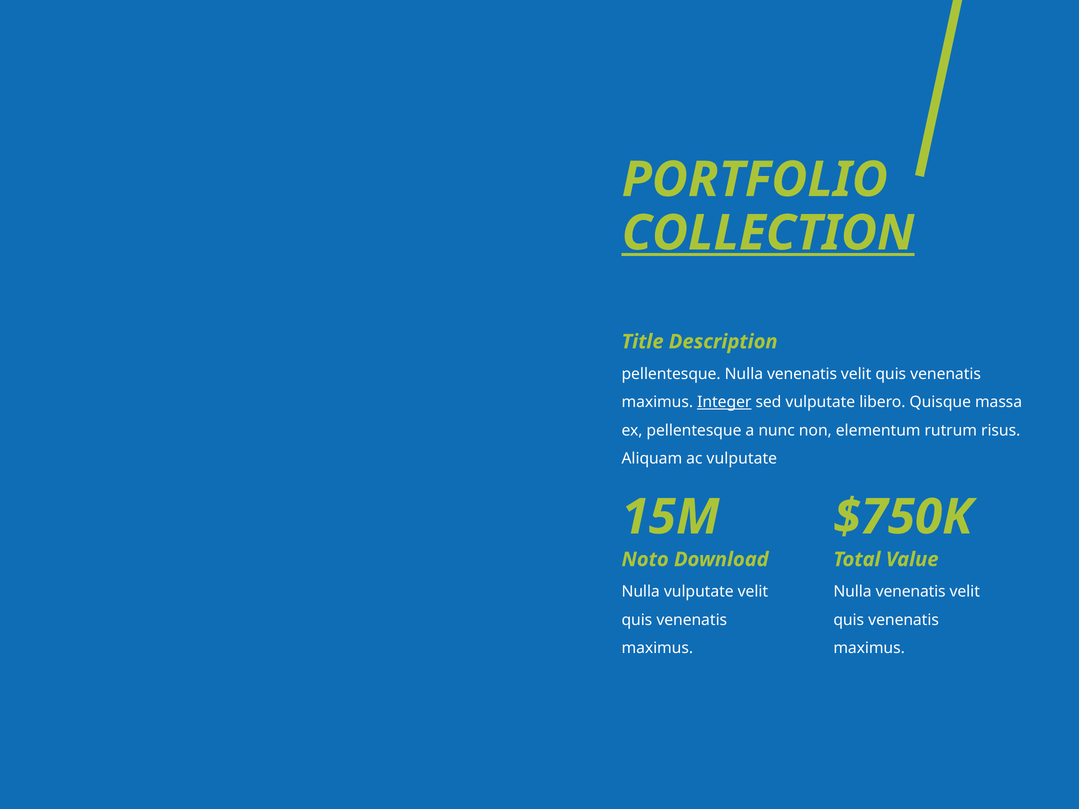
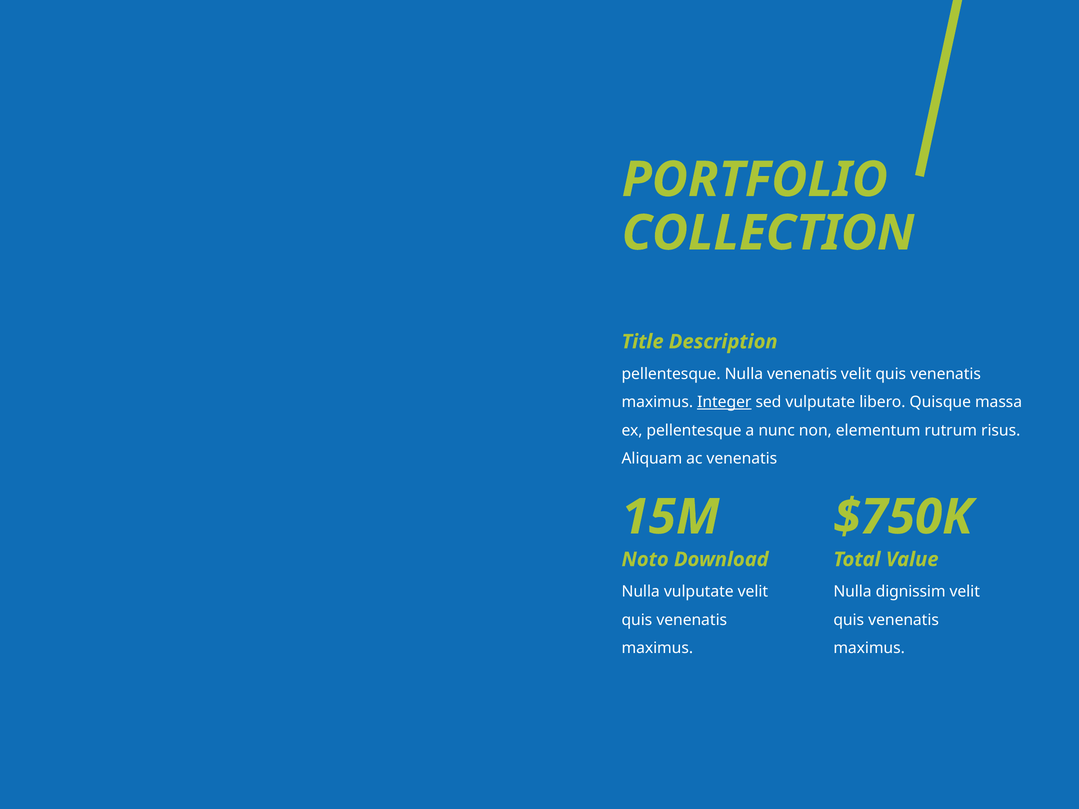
COLLECTION underline: present -> none
ac vulputate: vulputate -> venenatis
venenatis at (911, 592): venenatis -> dignissim
